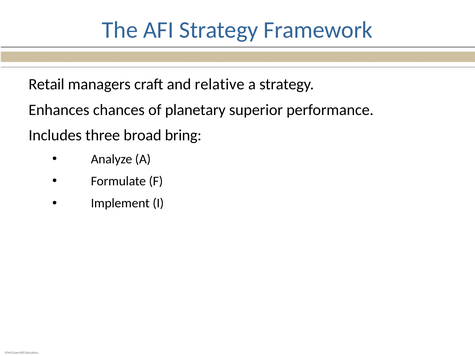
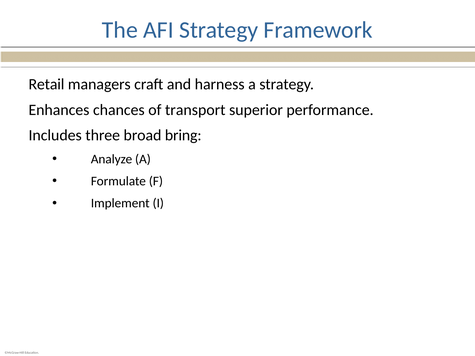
relative: relative -> harness
planetary: planetary -> transport
